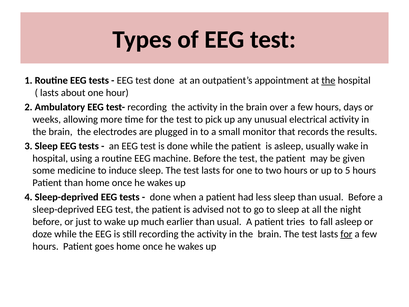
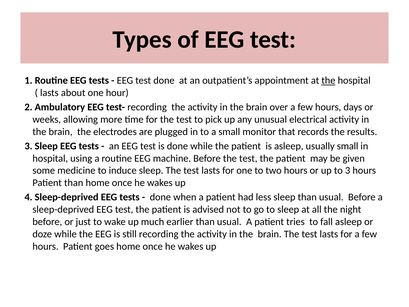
usually wake: wake -> small
to 5: 5 -> 3
for at (346, 234) underline: present -> none
